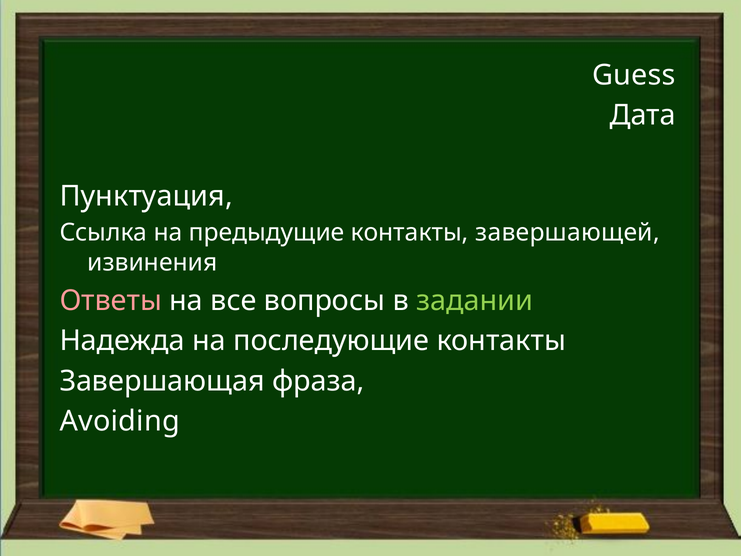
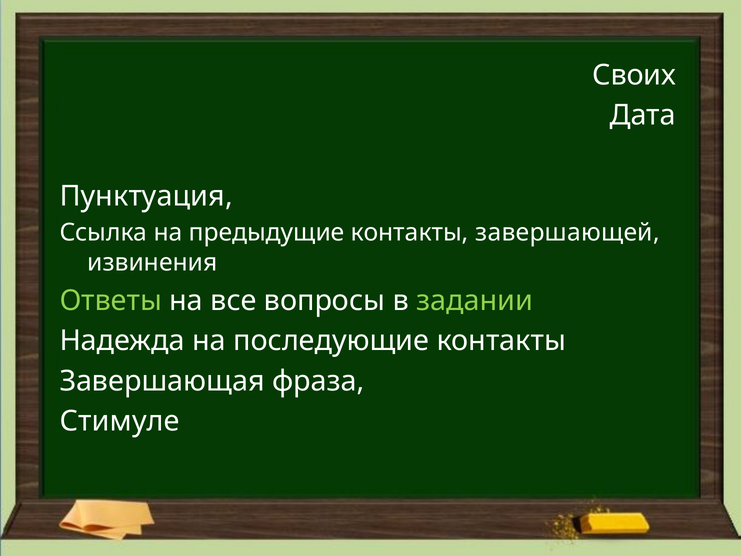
Guess: Guess -> Своих
Ответы colour: pink -> light green
Avoiding: Avoiding -> Стимуле
